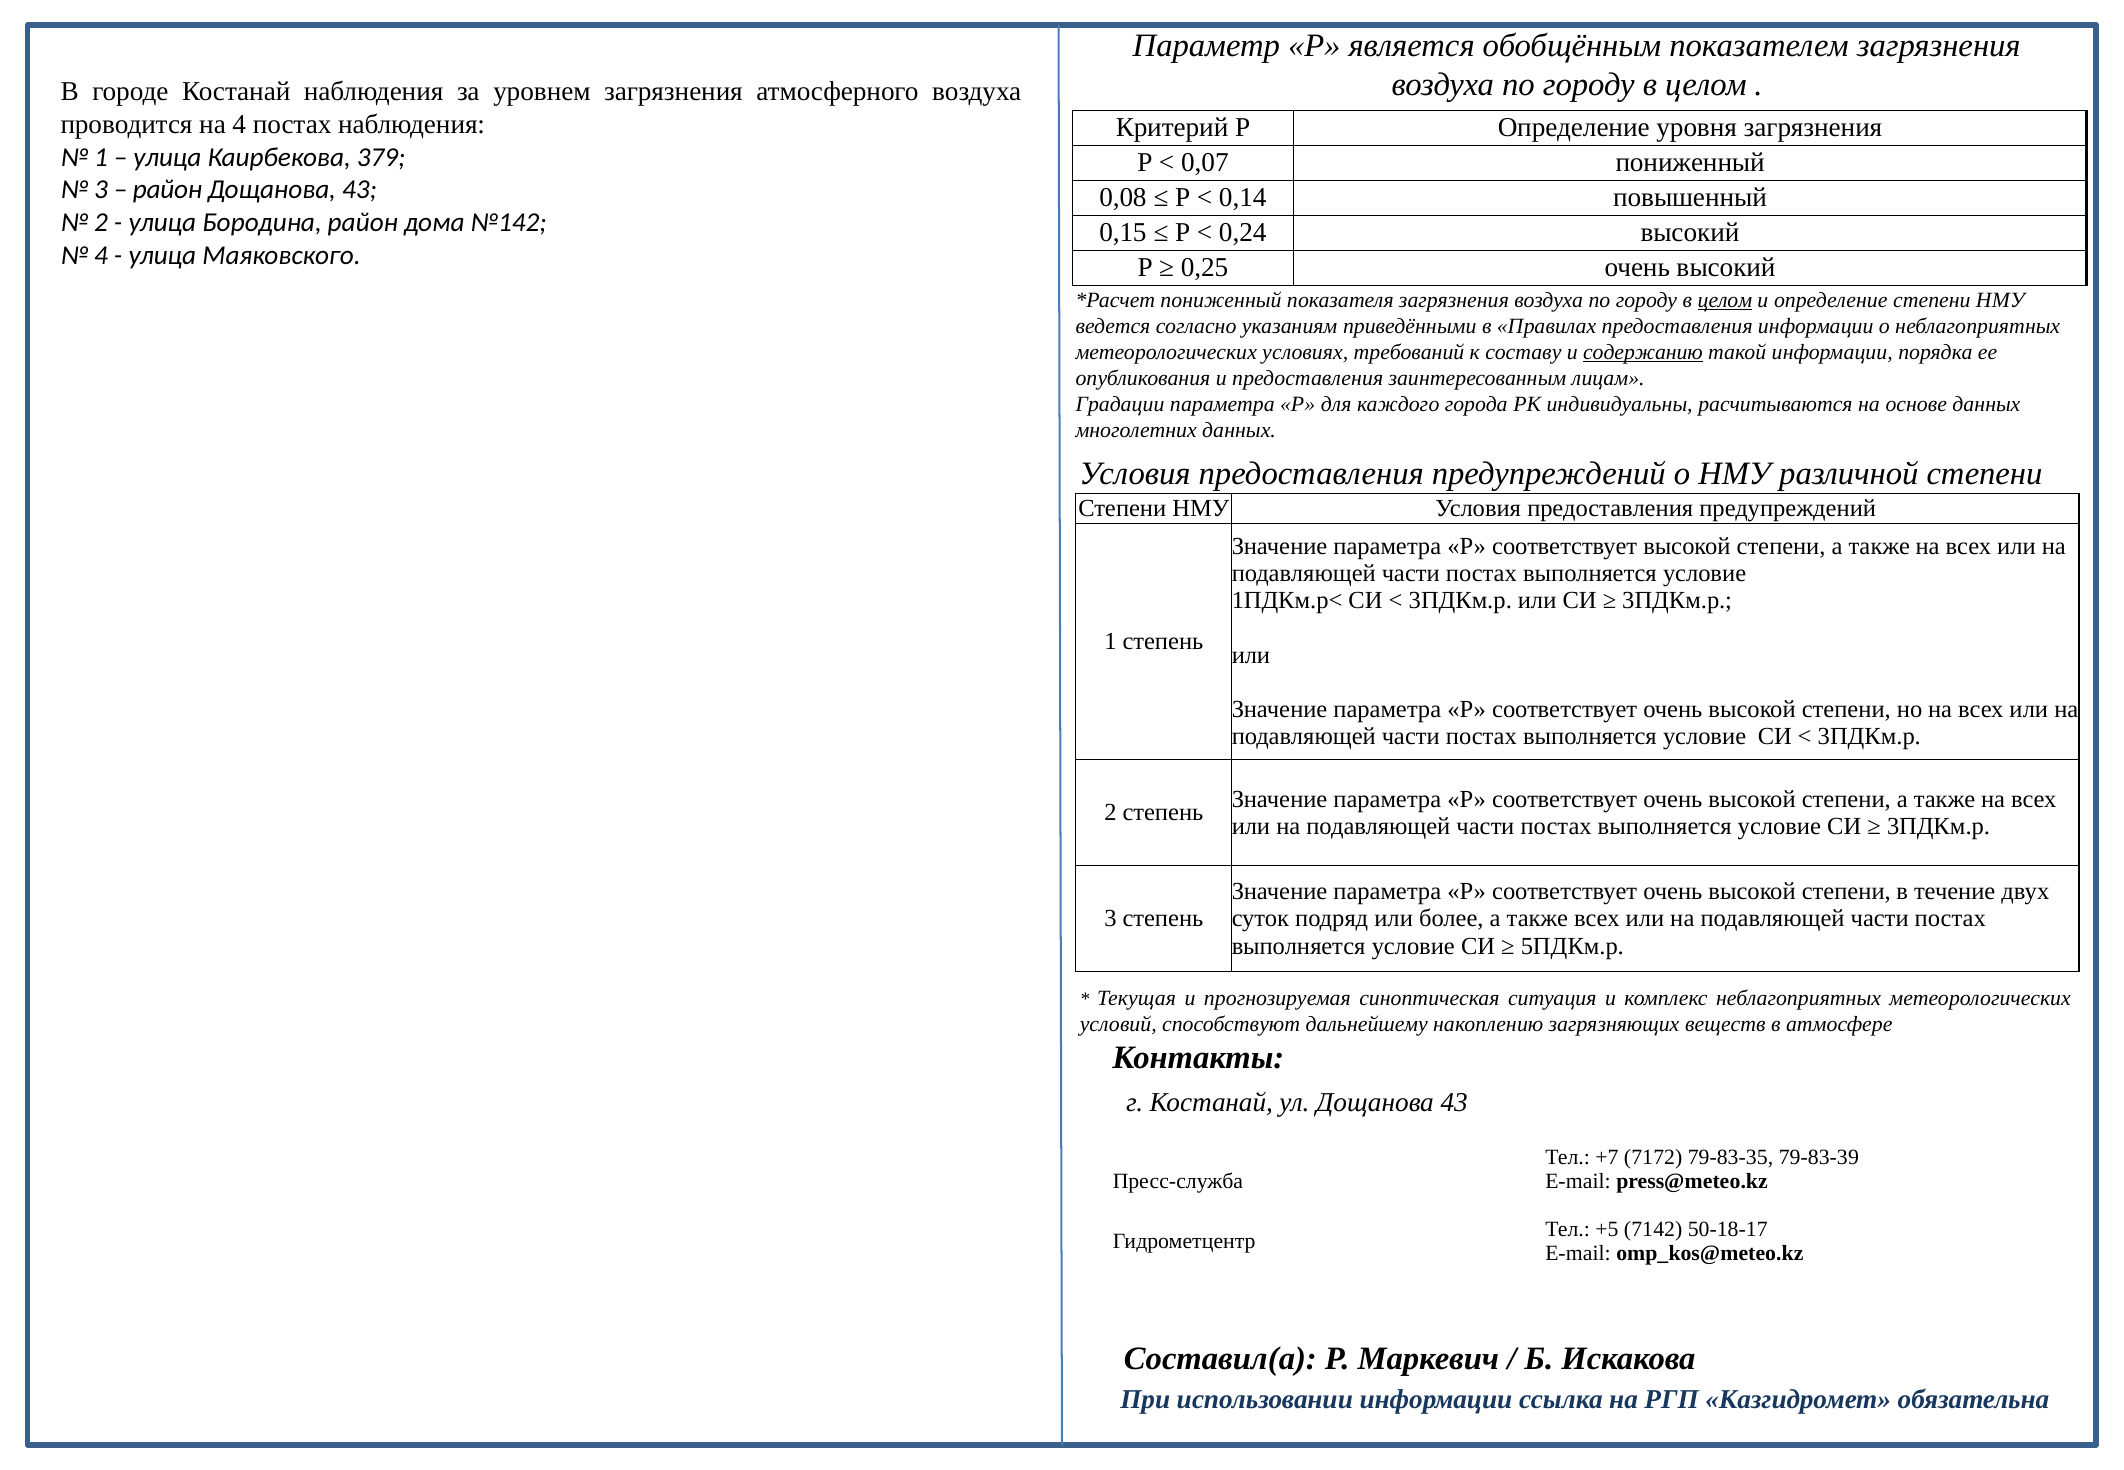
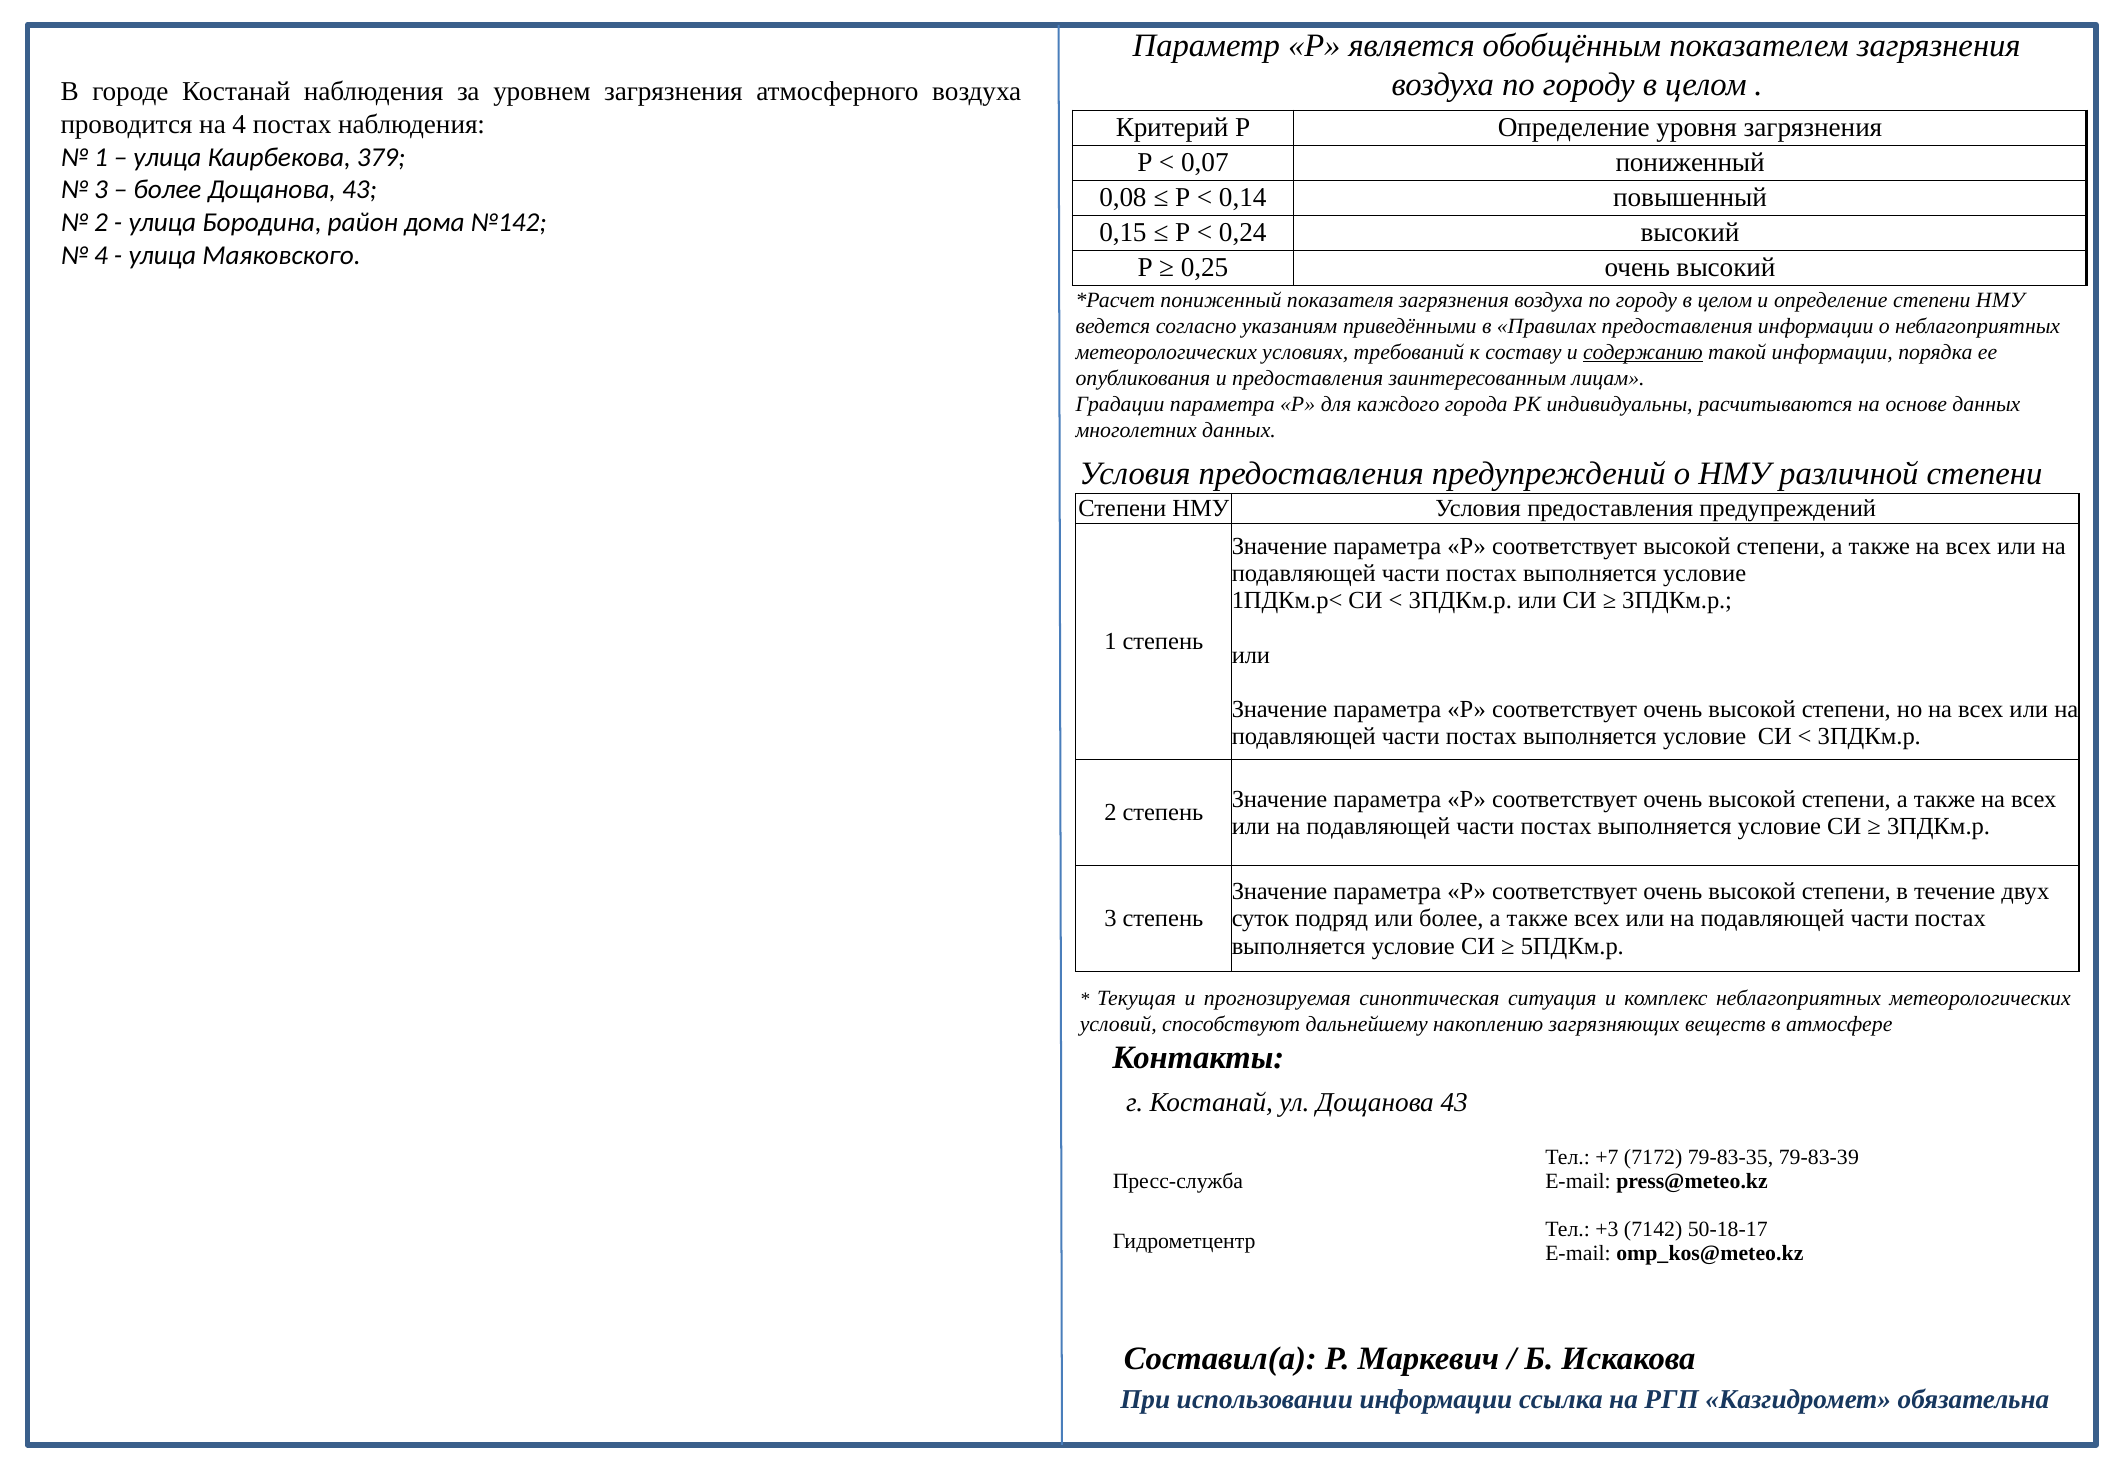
район at (168, 190): район -> более
целом at (1725, 300) underline: present -> none
+5: +5 -> +3
